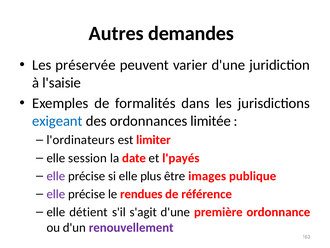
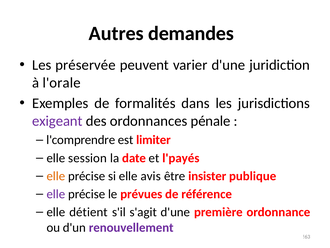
l'saisie: l'saisie -> l'orale
exigeant colour: blue -> purple
limitée: limitée -> pénale
l'ordinateurs: l'ordinateurs -> l'comprendre
elle at (56, 176) colour: purple -> orange
plus: plus -> avis
images: images -> insister
rendues: rendues -> prévues
